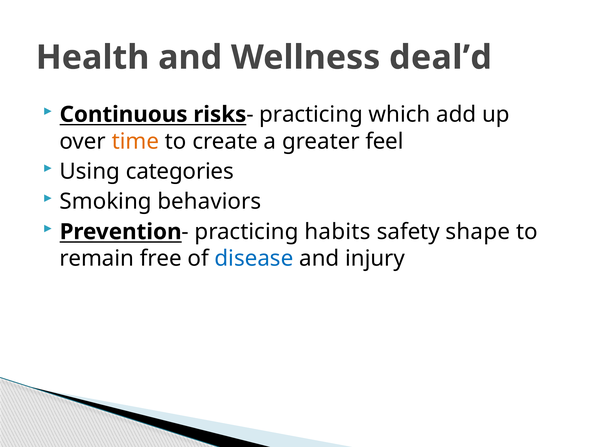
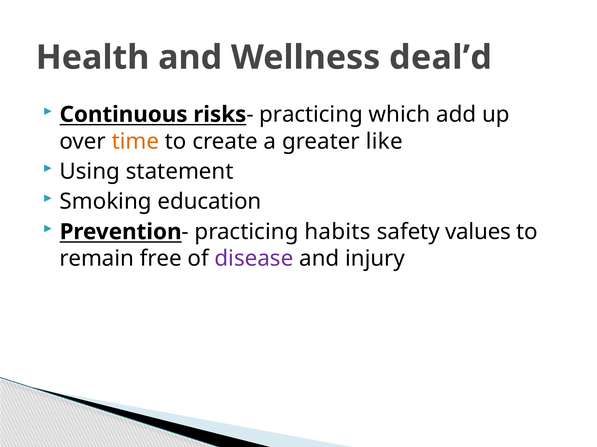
feel: feel -> like
categories: categories -> statement
behaviors: behaviors -> education
shape: shape -> values
disease colour: blue -> purple
